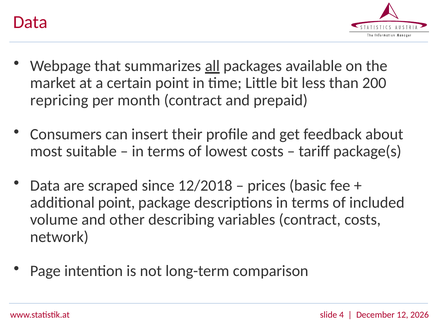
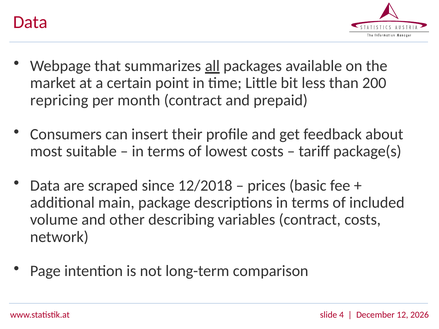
additional point: point -> main
